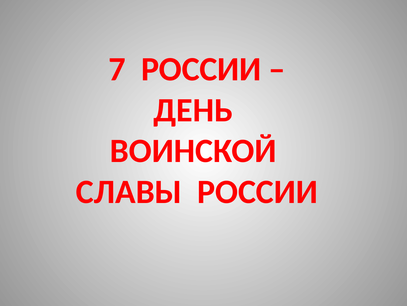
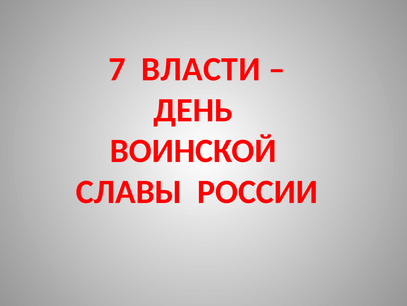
7 РОССИИ: РОССИИ -> ВЛАСТИ
